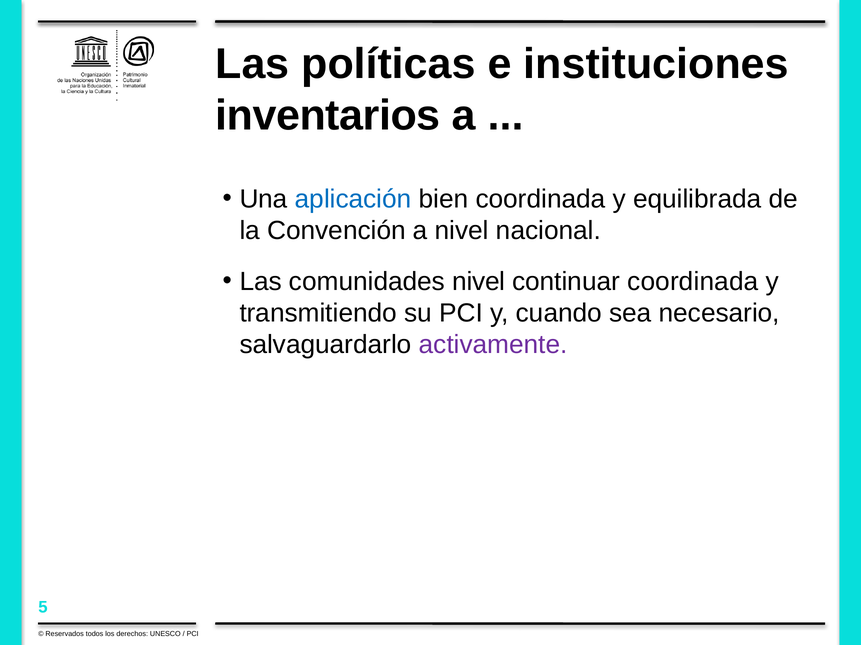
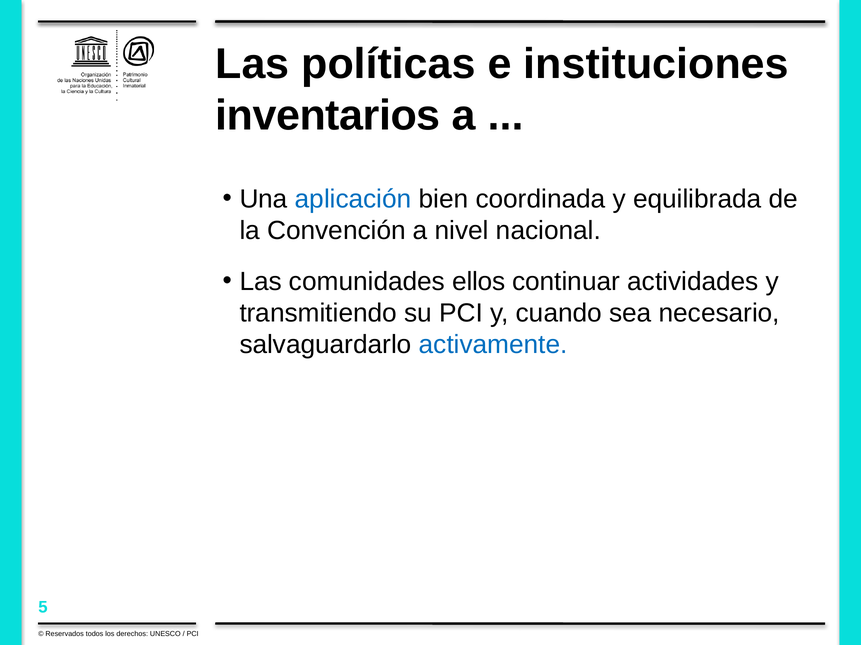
comunidades nivel: nivel -> ellos
continuar coordinada: coordinada -> actividades
activamente colour: purple -> blue
